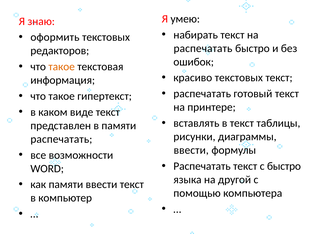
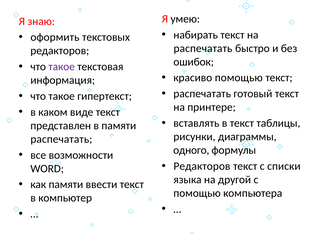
такое at (62, 67) colour: orange -> purple
красиво текстовых: текстовых -> помощью
ввести at (191, 150): ввести -> одного
Распечатать at (202, 166): Распечатать -> Редакторов
с быстро: быстро -> списки
